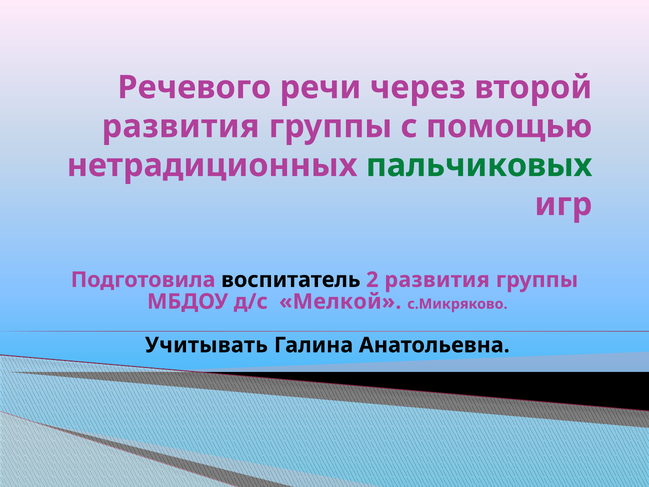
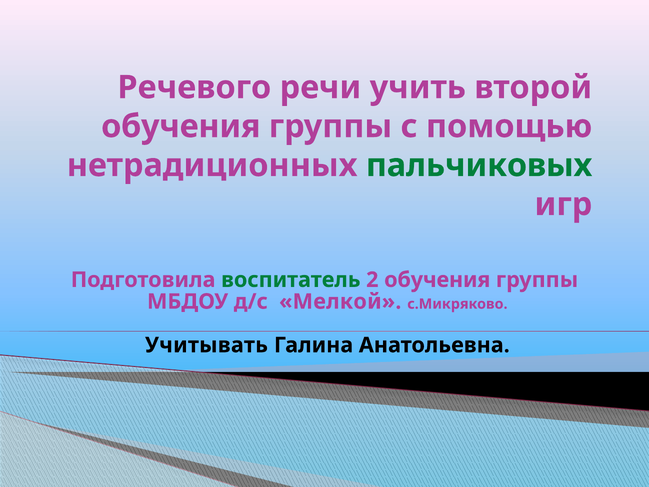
через: через -> учить
развития at (181, 126): развития -> обучения
воспитатель colour: black -> green
2 развития: развития -> обучения
